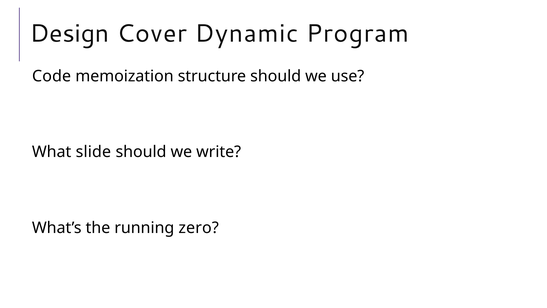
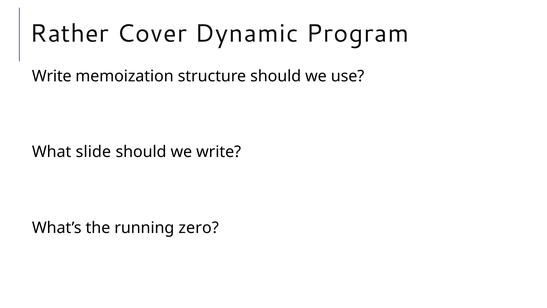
Design: Design -> Rather
Code at (52, 76): Code -> Write
